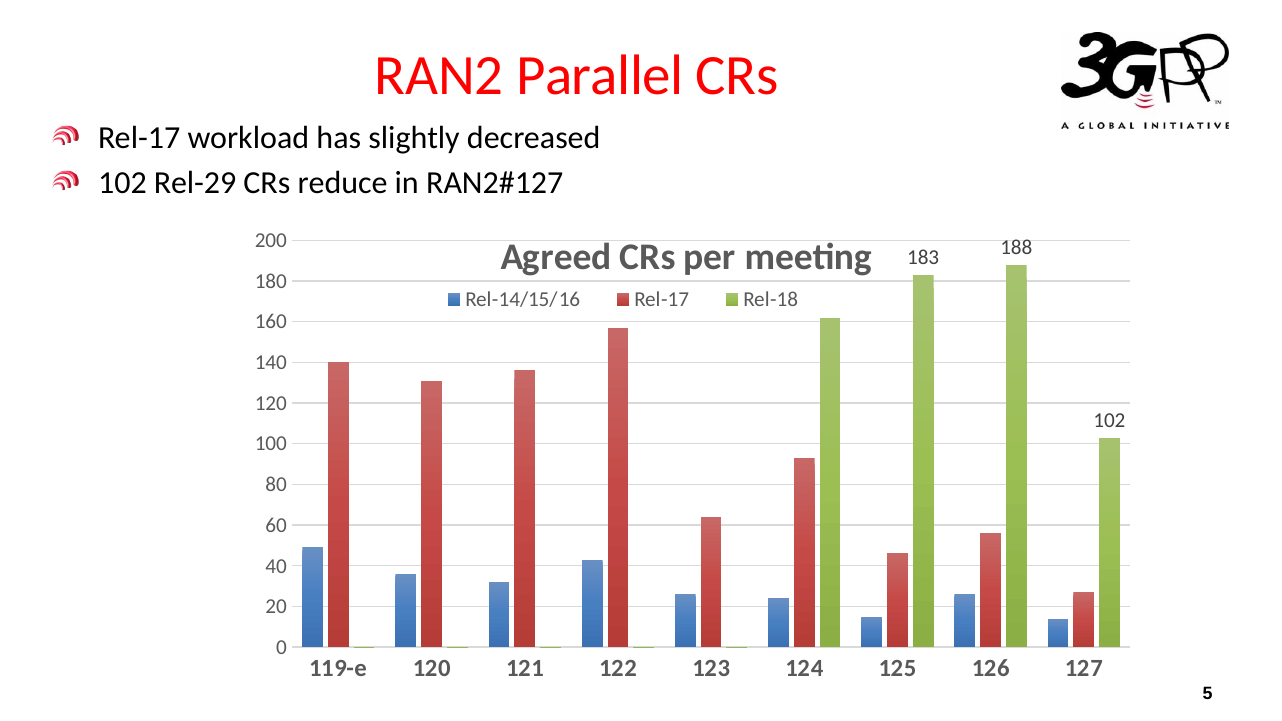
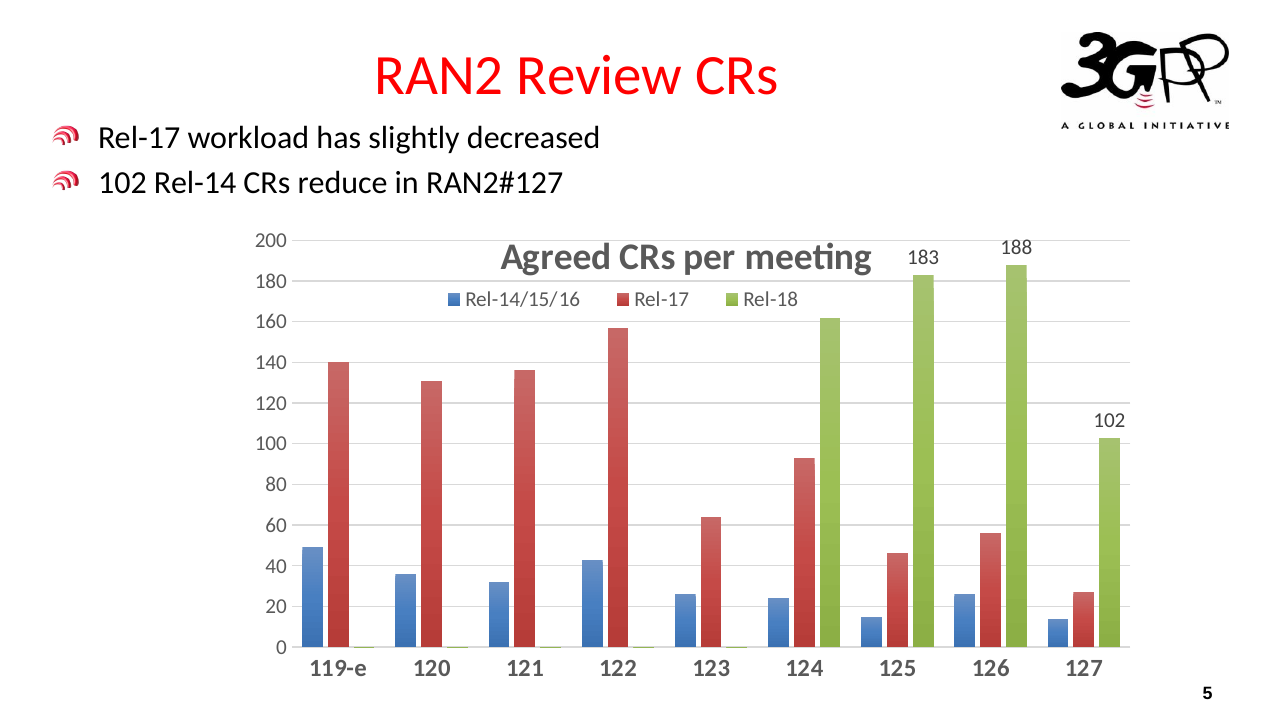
Parallel: Parallel -> Review
Rel-29: Rel-29 -> Rel-14
